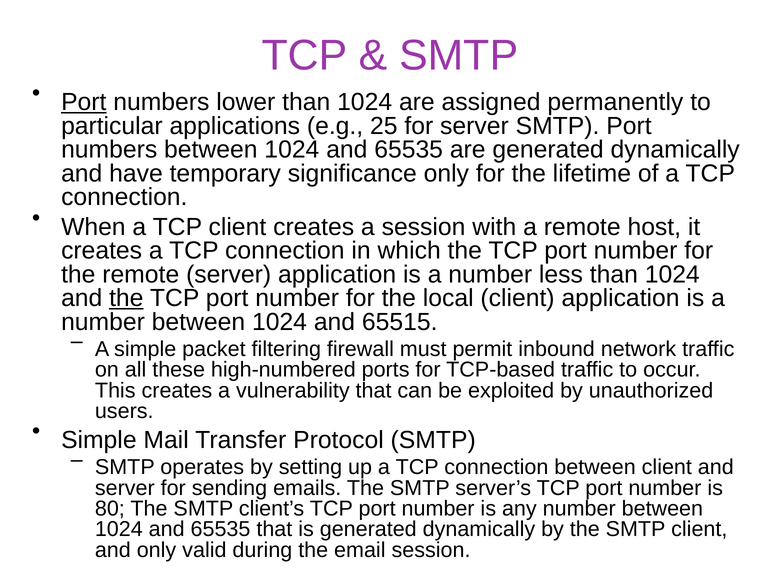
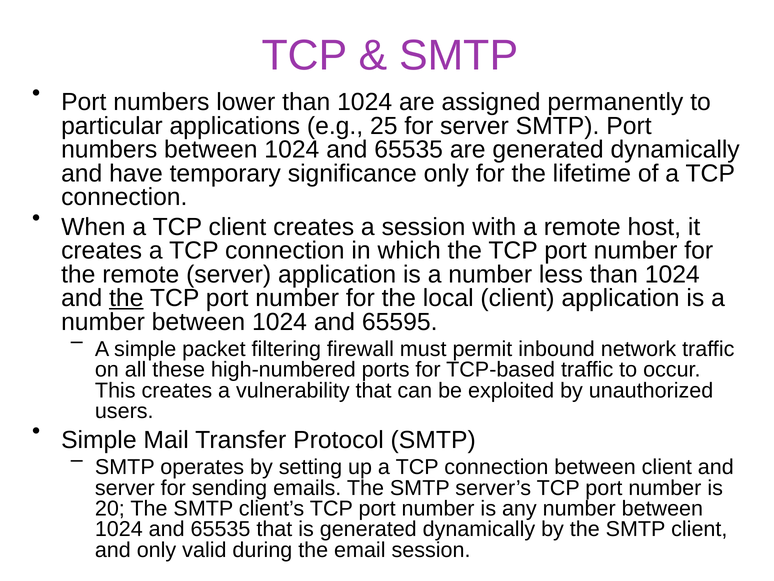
Port at (84, 102) underline: present -> none
65515: 65515 -> 65595
80: 80 -> 20
